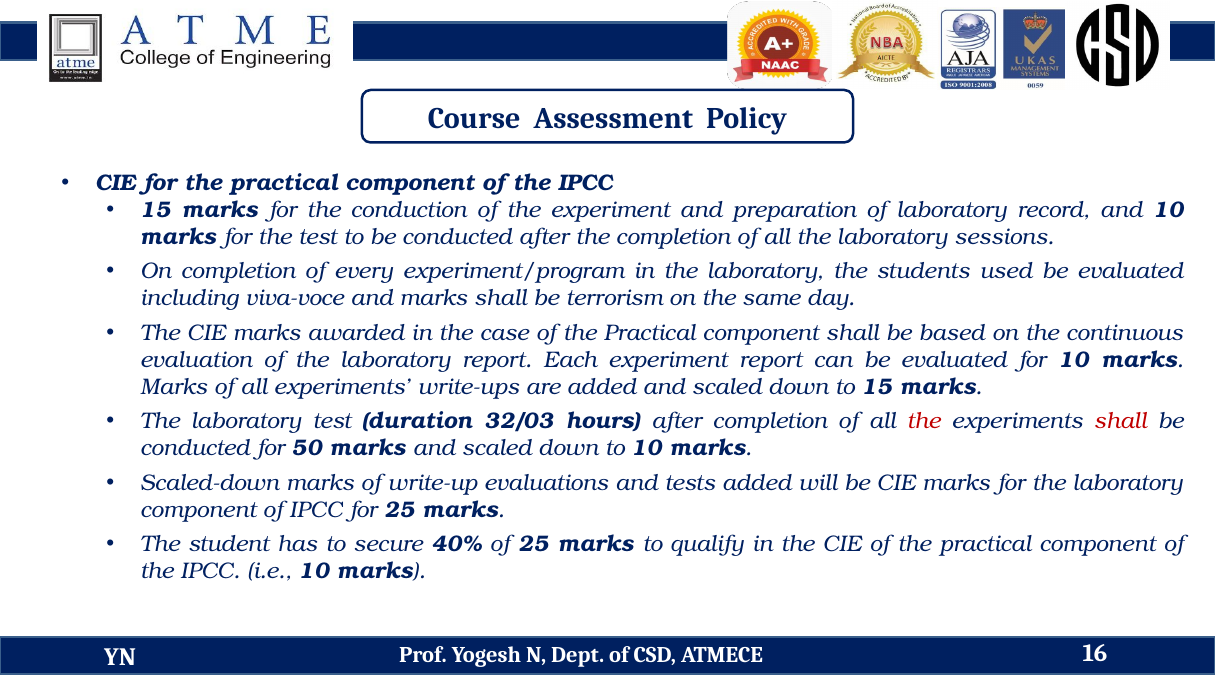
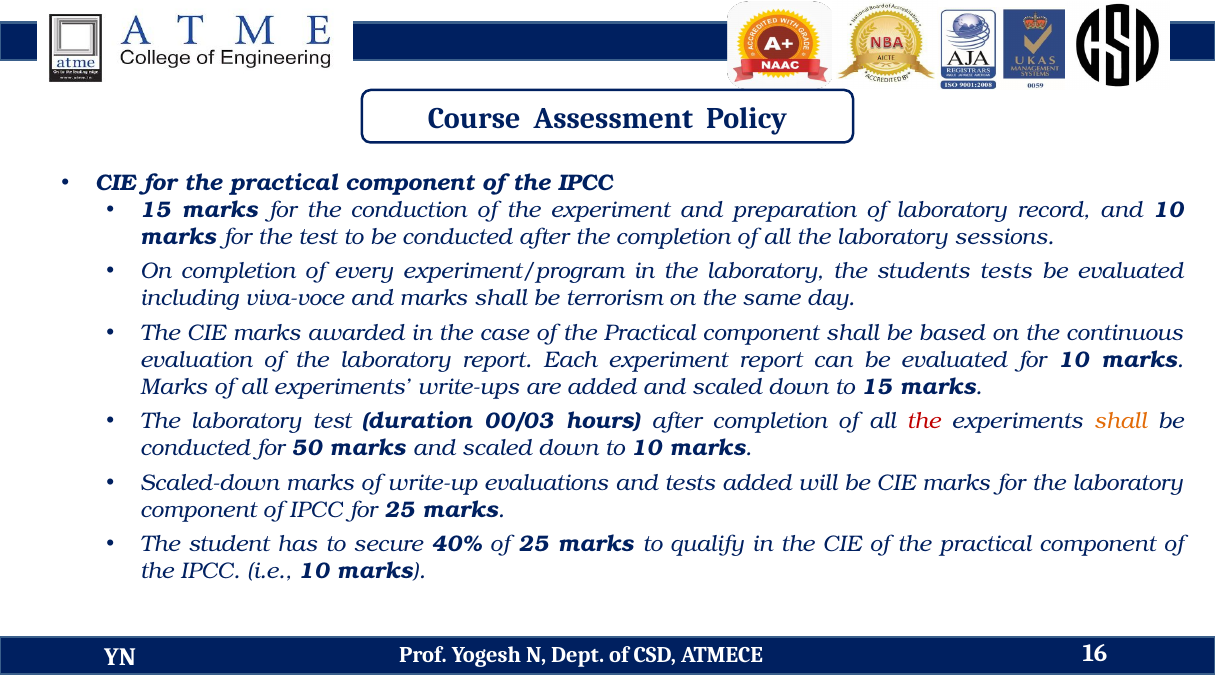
students used: used -> tests
32/03: 32/03 -> 00/03
shall at (1120, 422) colour: red -> orange
